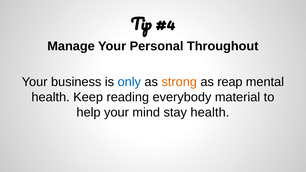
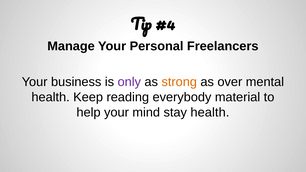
Throughout: Throughout -> Freelancers
only colour: blue -> purple
reap: reap -> over
